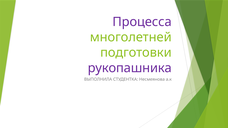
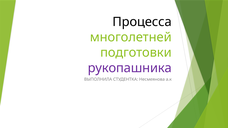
Процесса colour: purple -> black
